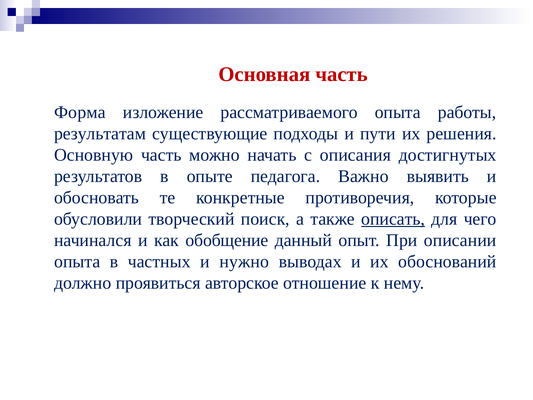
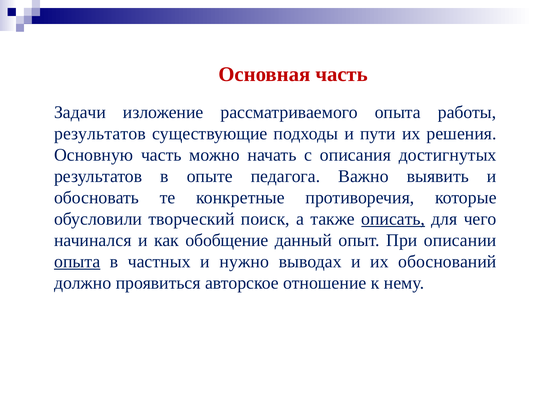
Форма: Форма -> Задачи
результатам at (100, 134): результатам -> результатов
опыта at (77, 261) underline: none -> present
